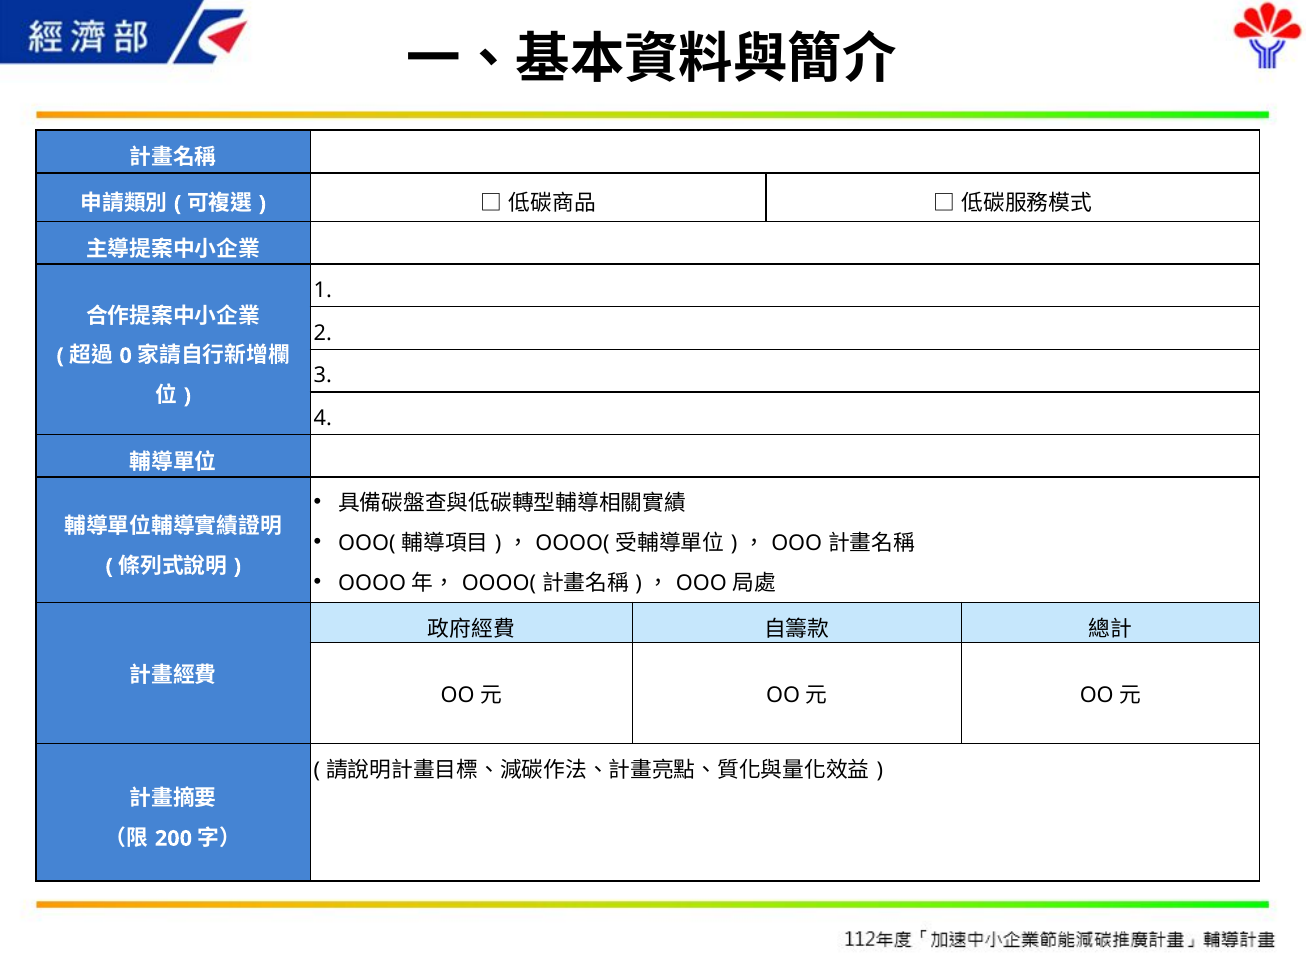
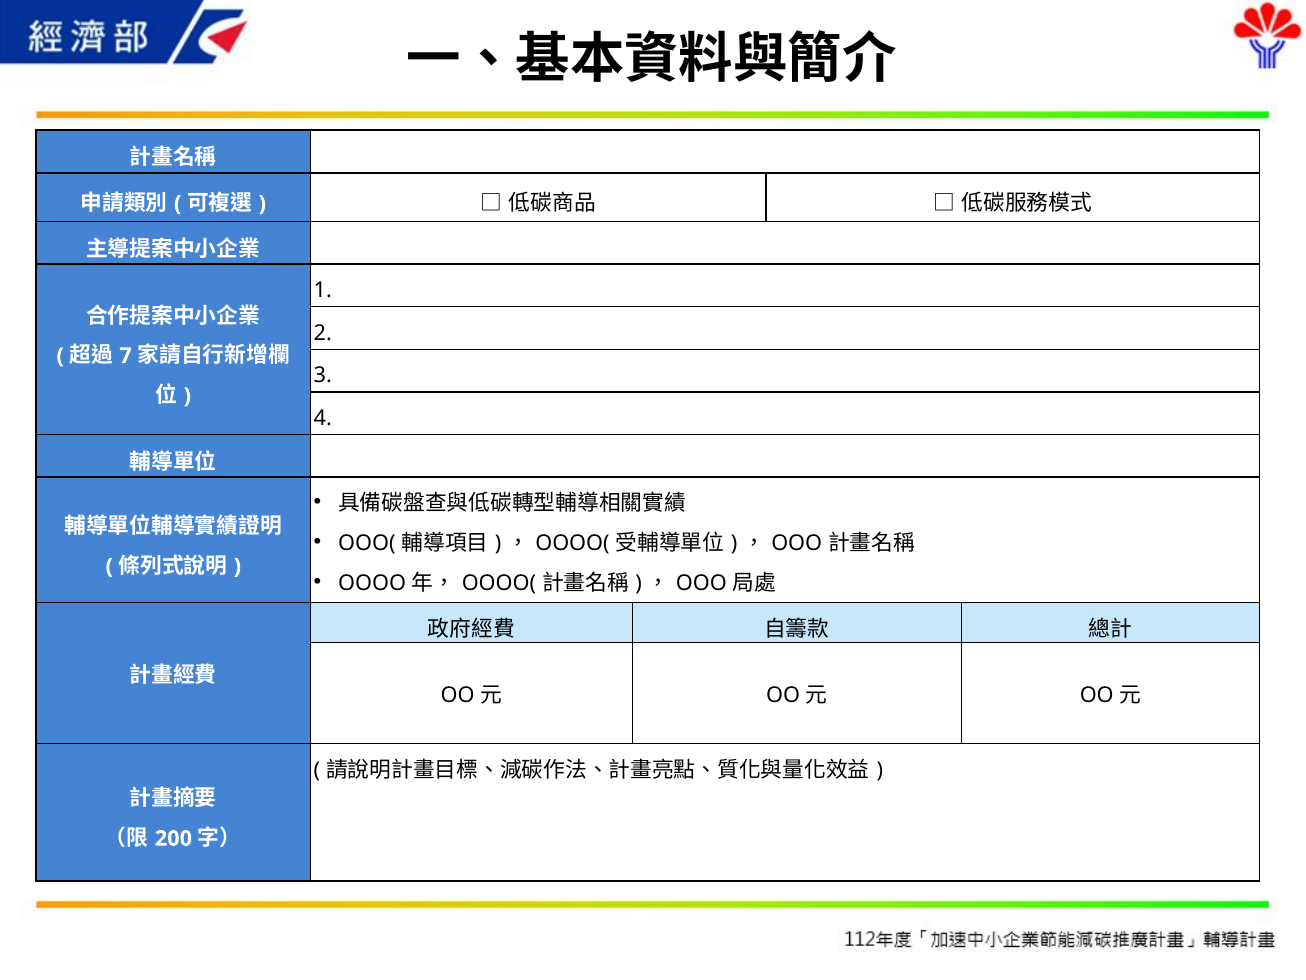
0: 0 -> 7
